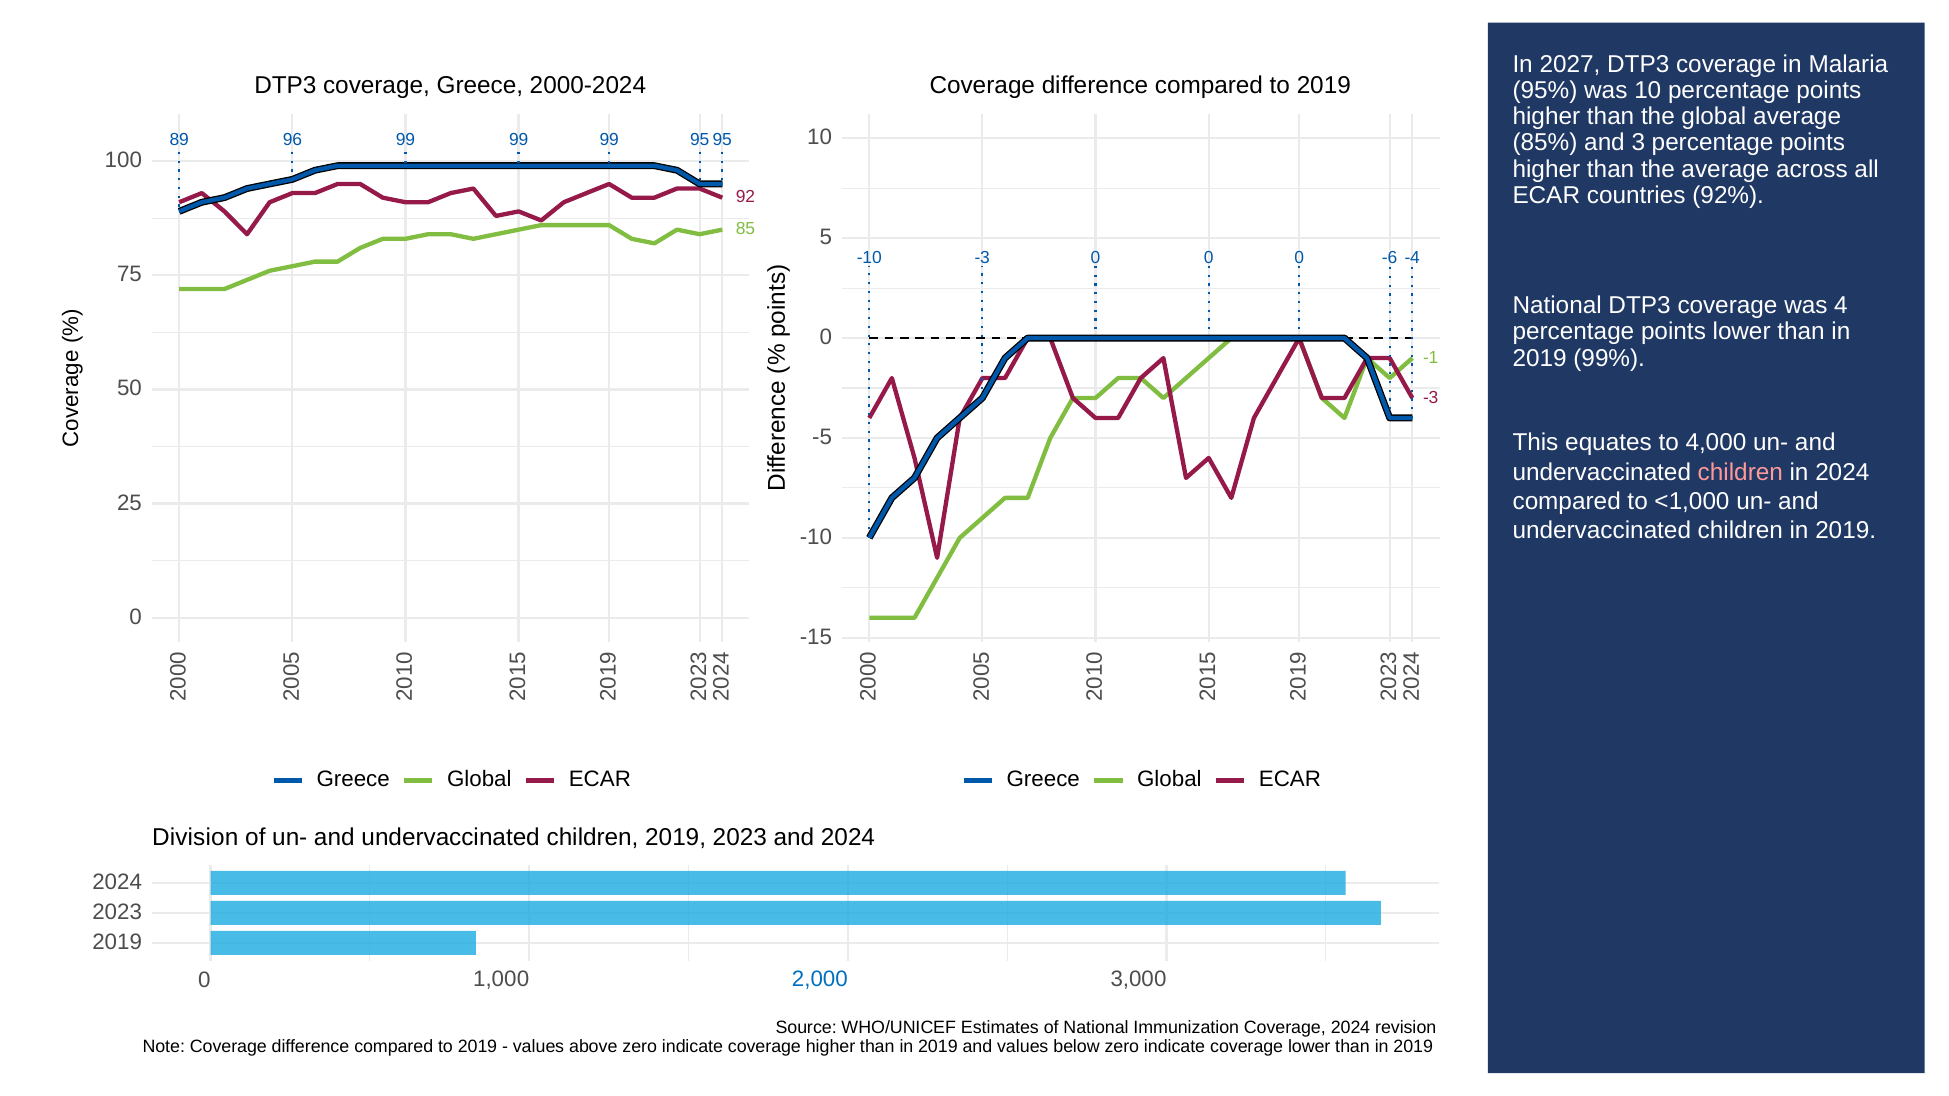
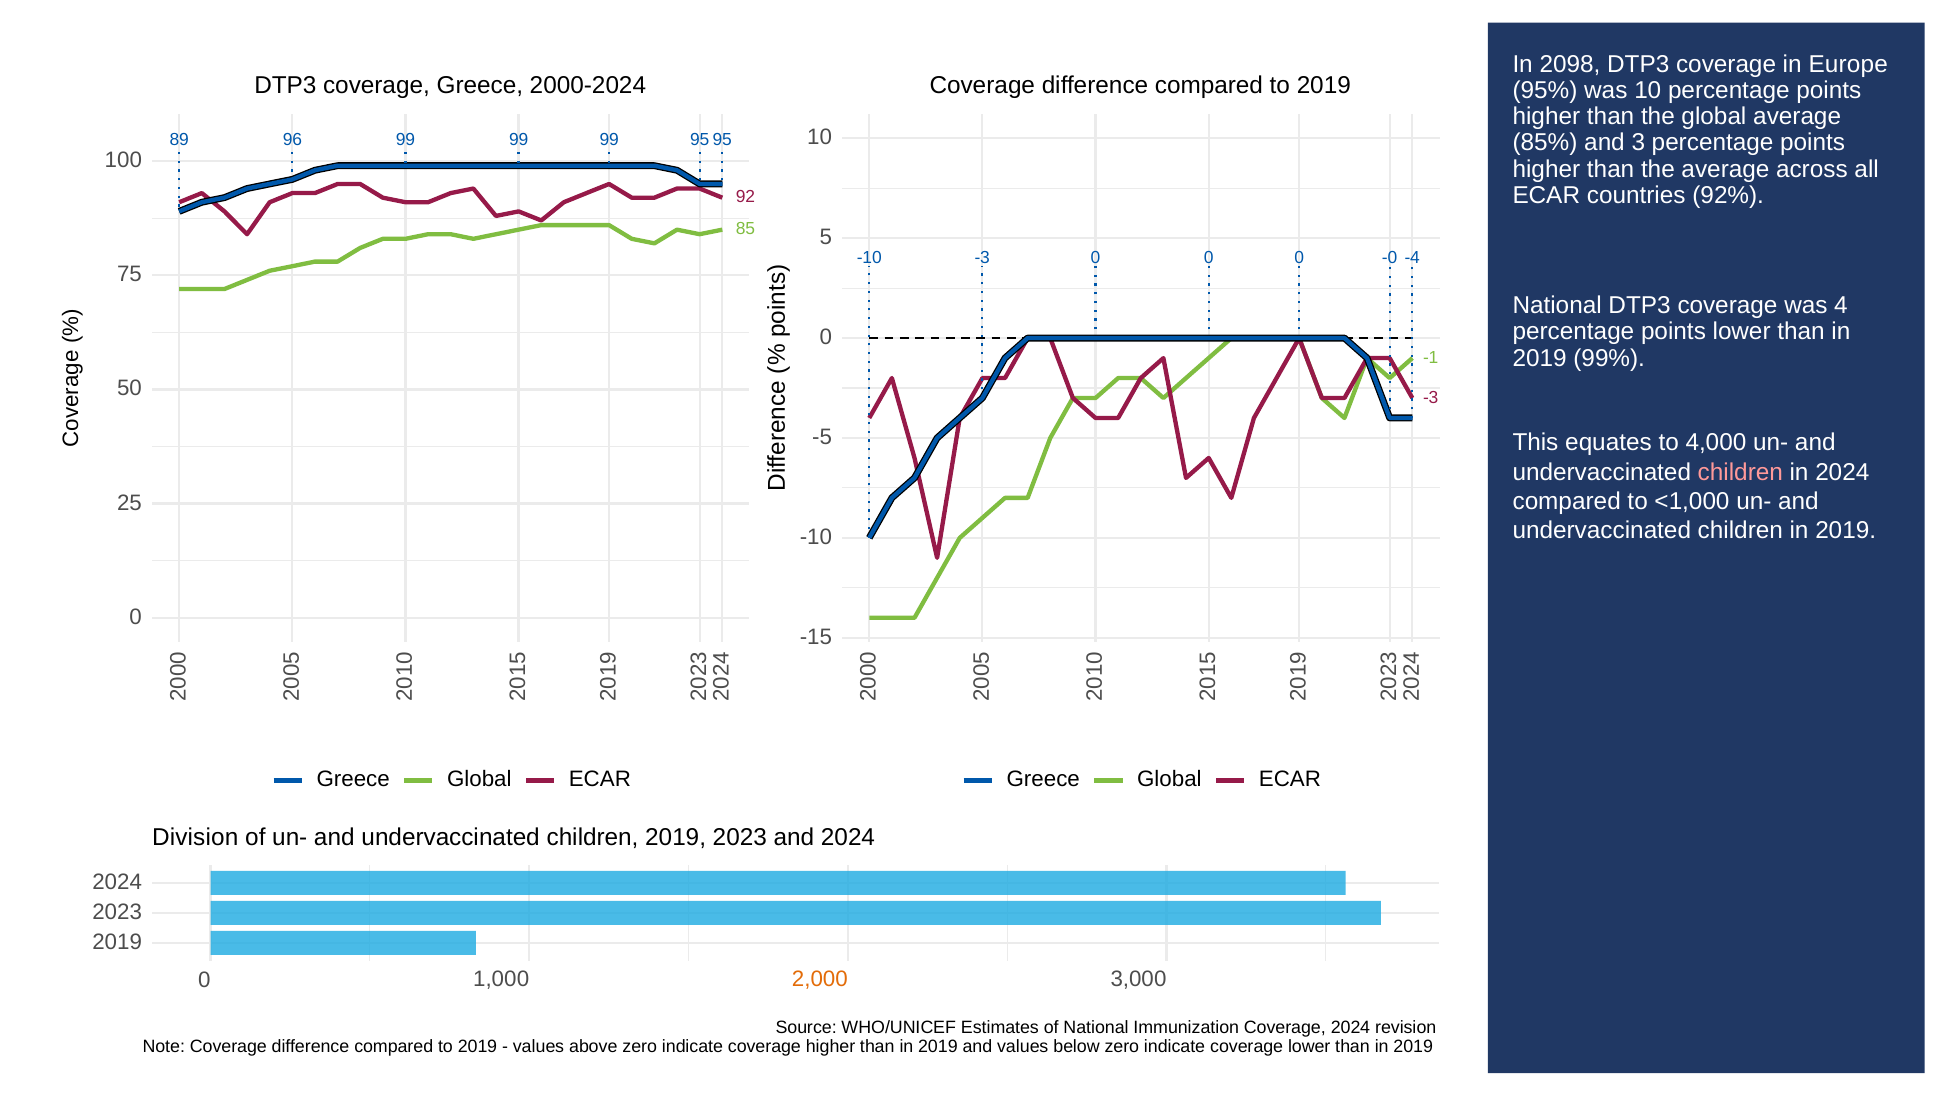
2027: 2027 -> 2098
Malaria: Malaria -> Europe
-6: -6 -> -0
2,000 colour: blue -> orange
